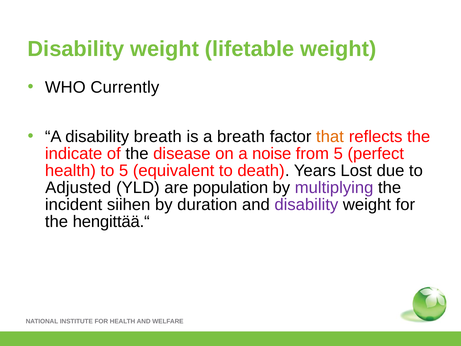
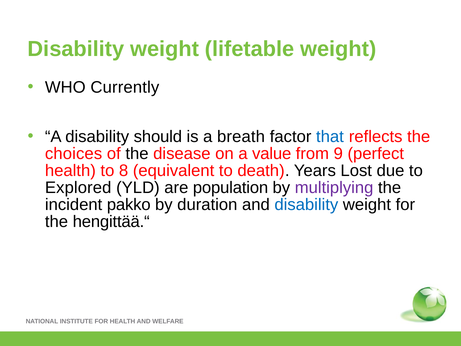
disability breath: breath -> should
that colour: orange -> blue
indicate: indicate -> choices
noise: noise -> value
from 5: 5 -> 9
to 5: 5 -> 8
Adjusted: Adjusted -> Explored
siihen: siihen -> pakko
disability at (306, 204) colour: purple -> blue
